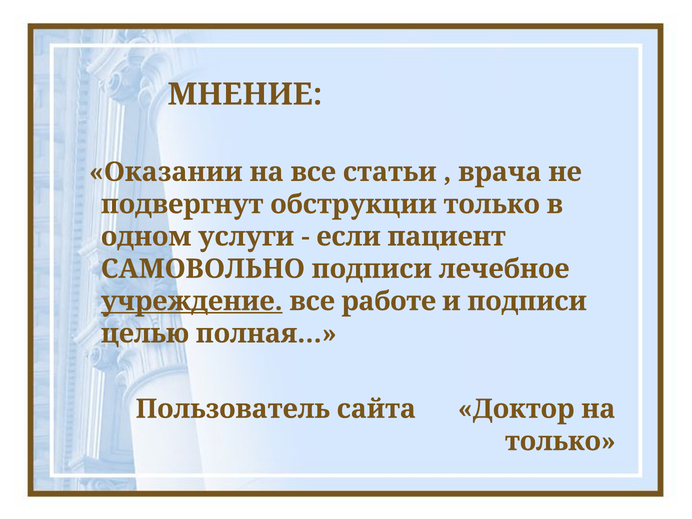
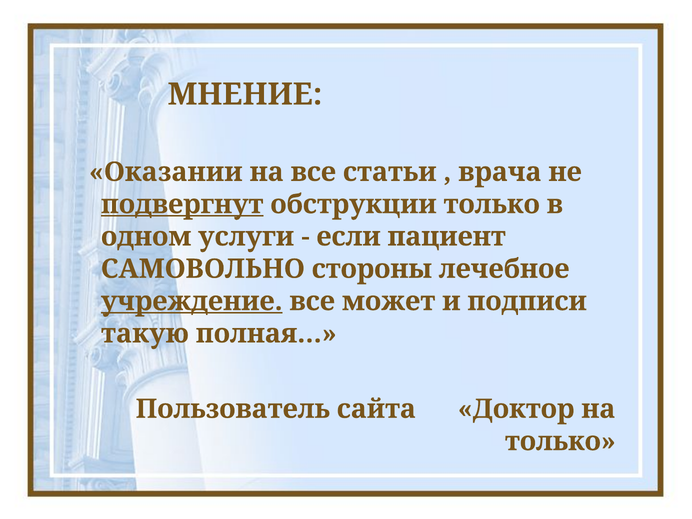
подвергнут underline: none -> present
САМОВОЛЬНО подписи: подписи -> стороны
работе: работе -> может
целью: целью -> такую
